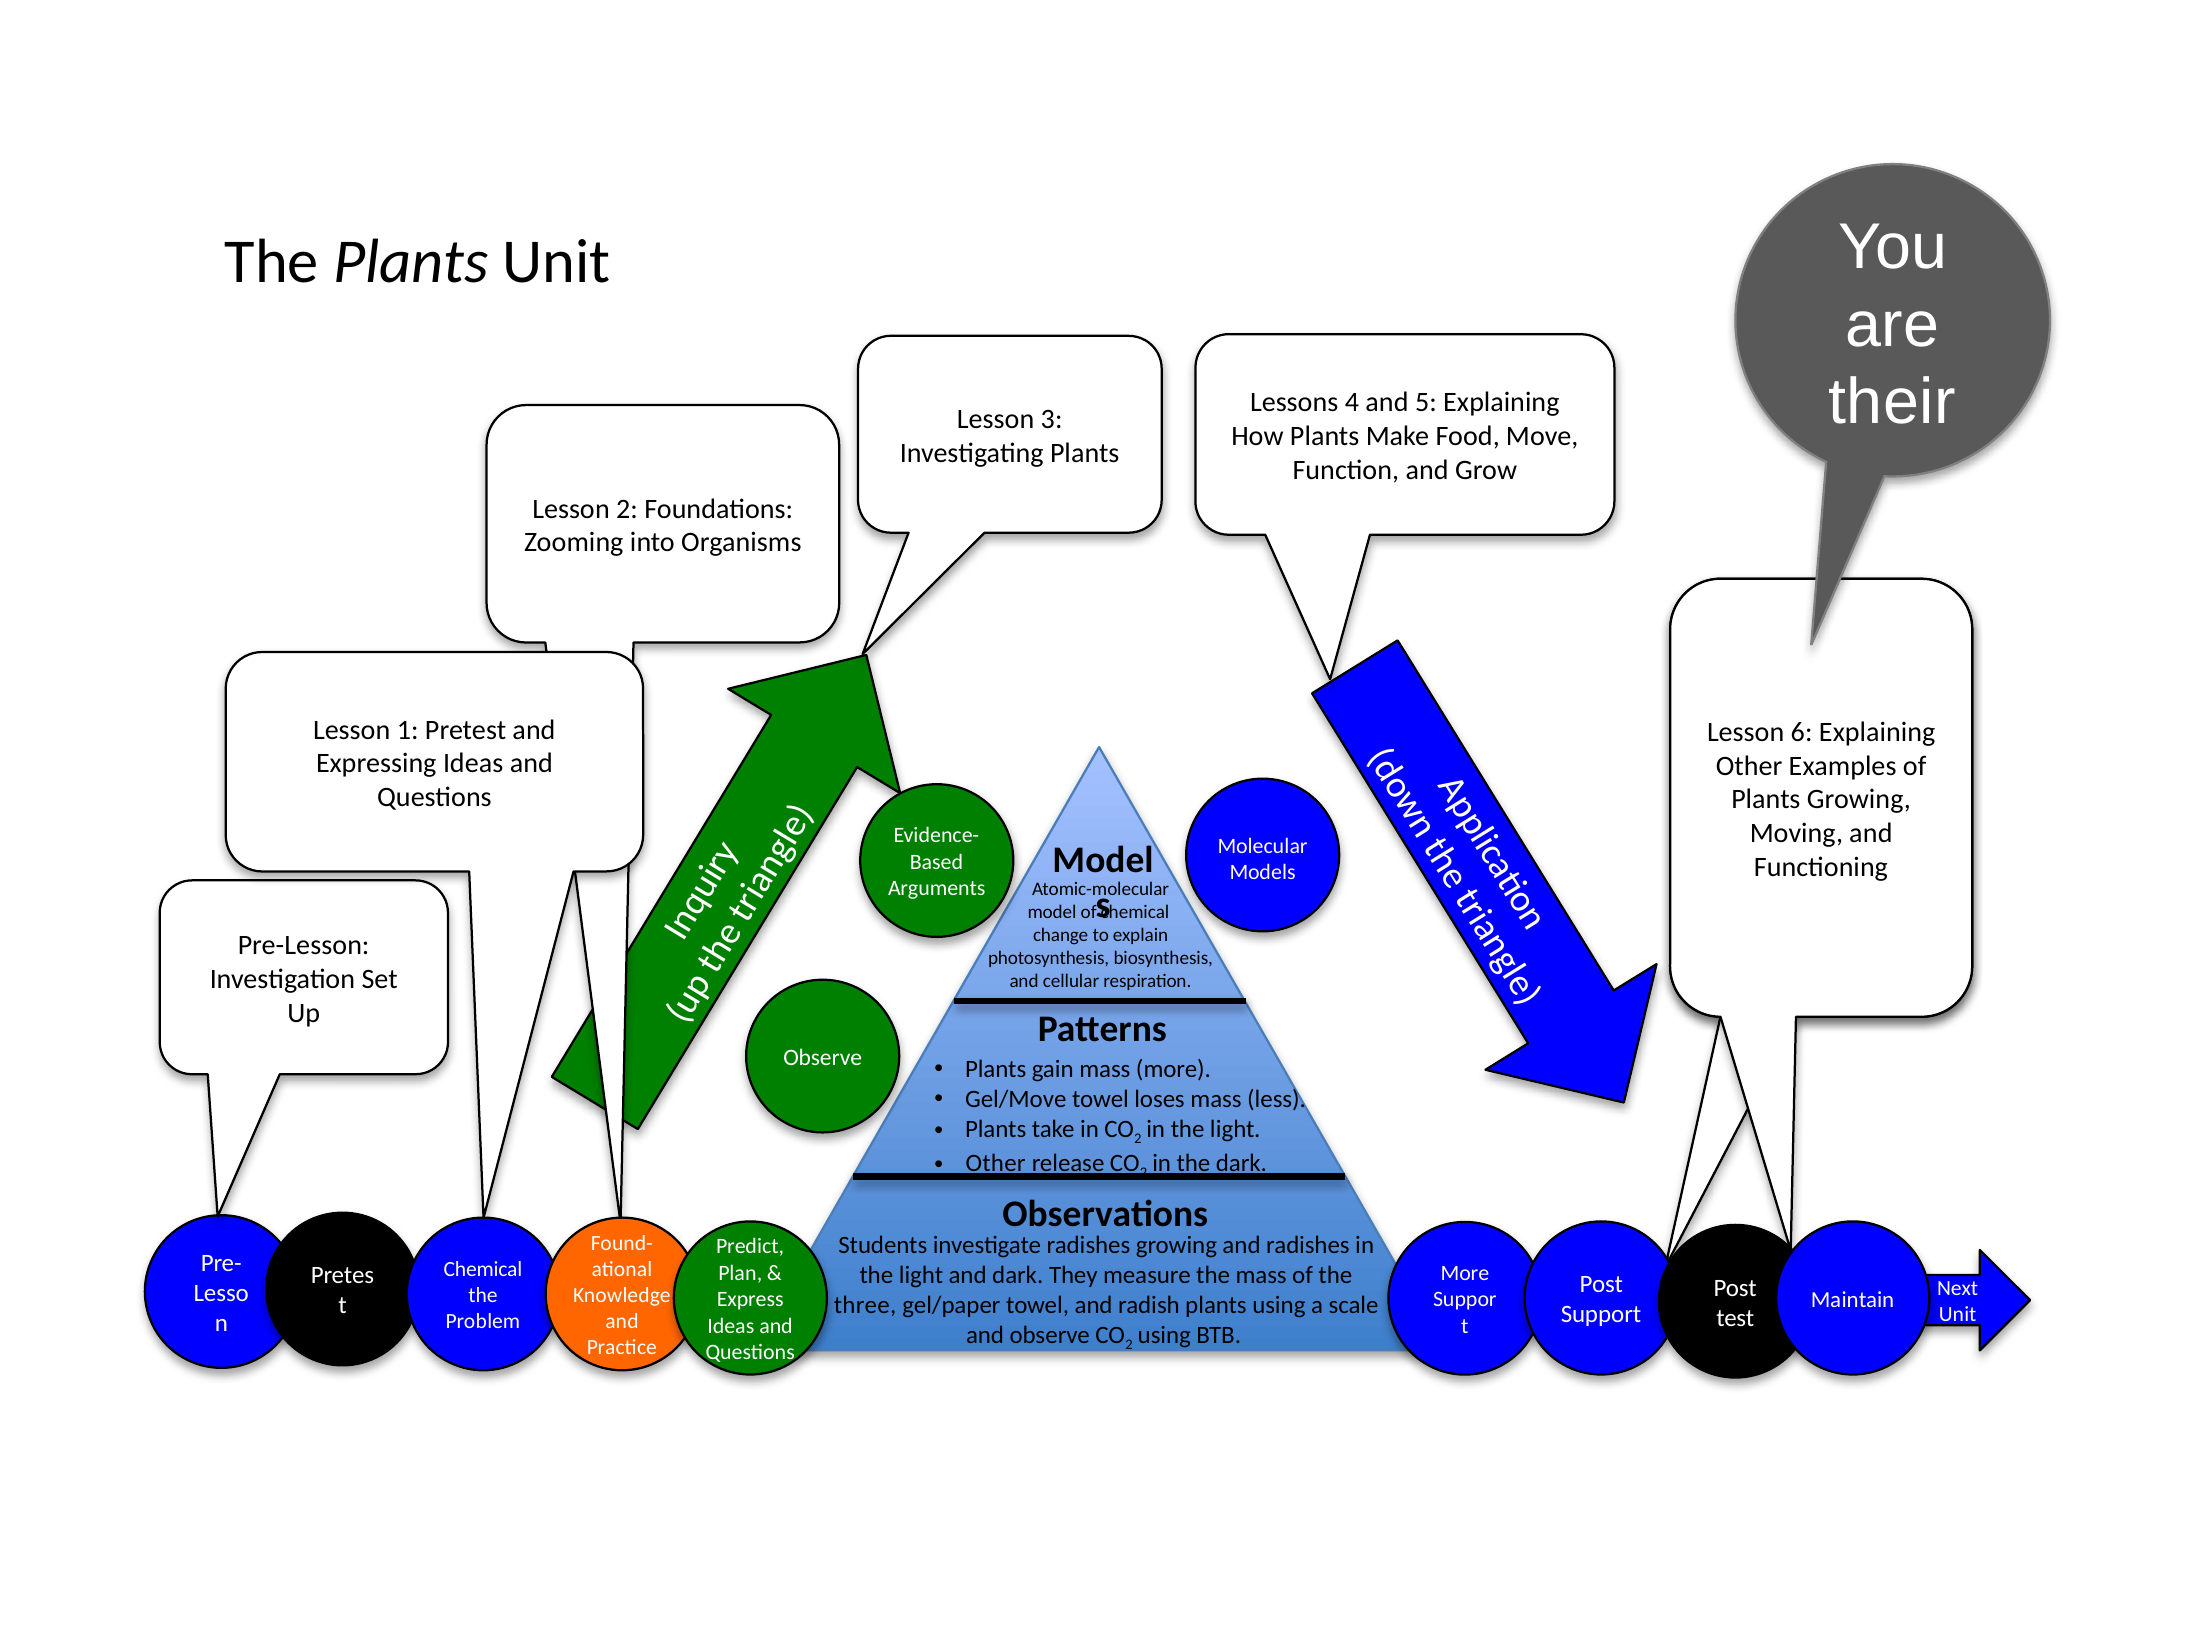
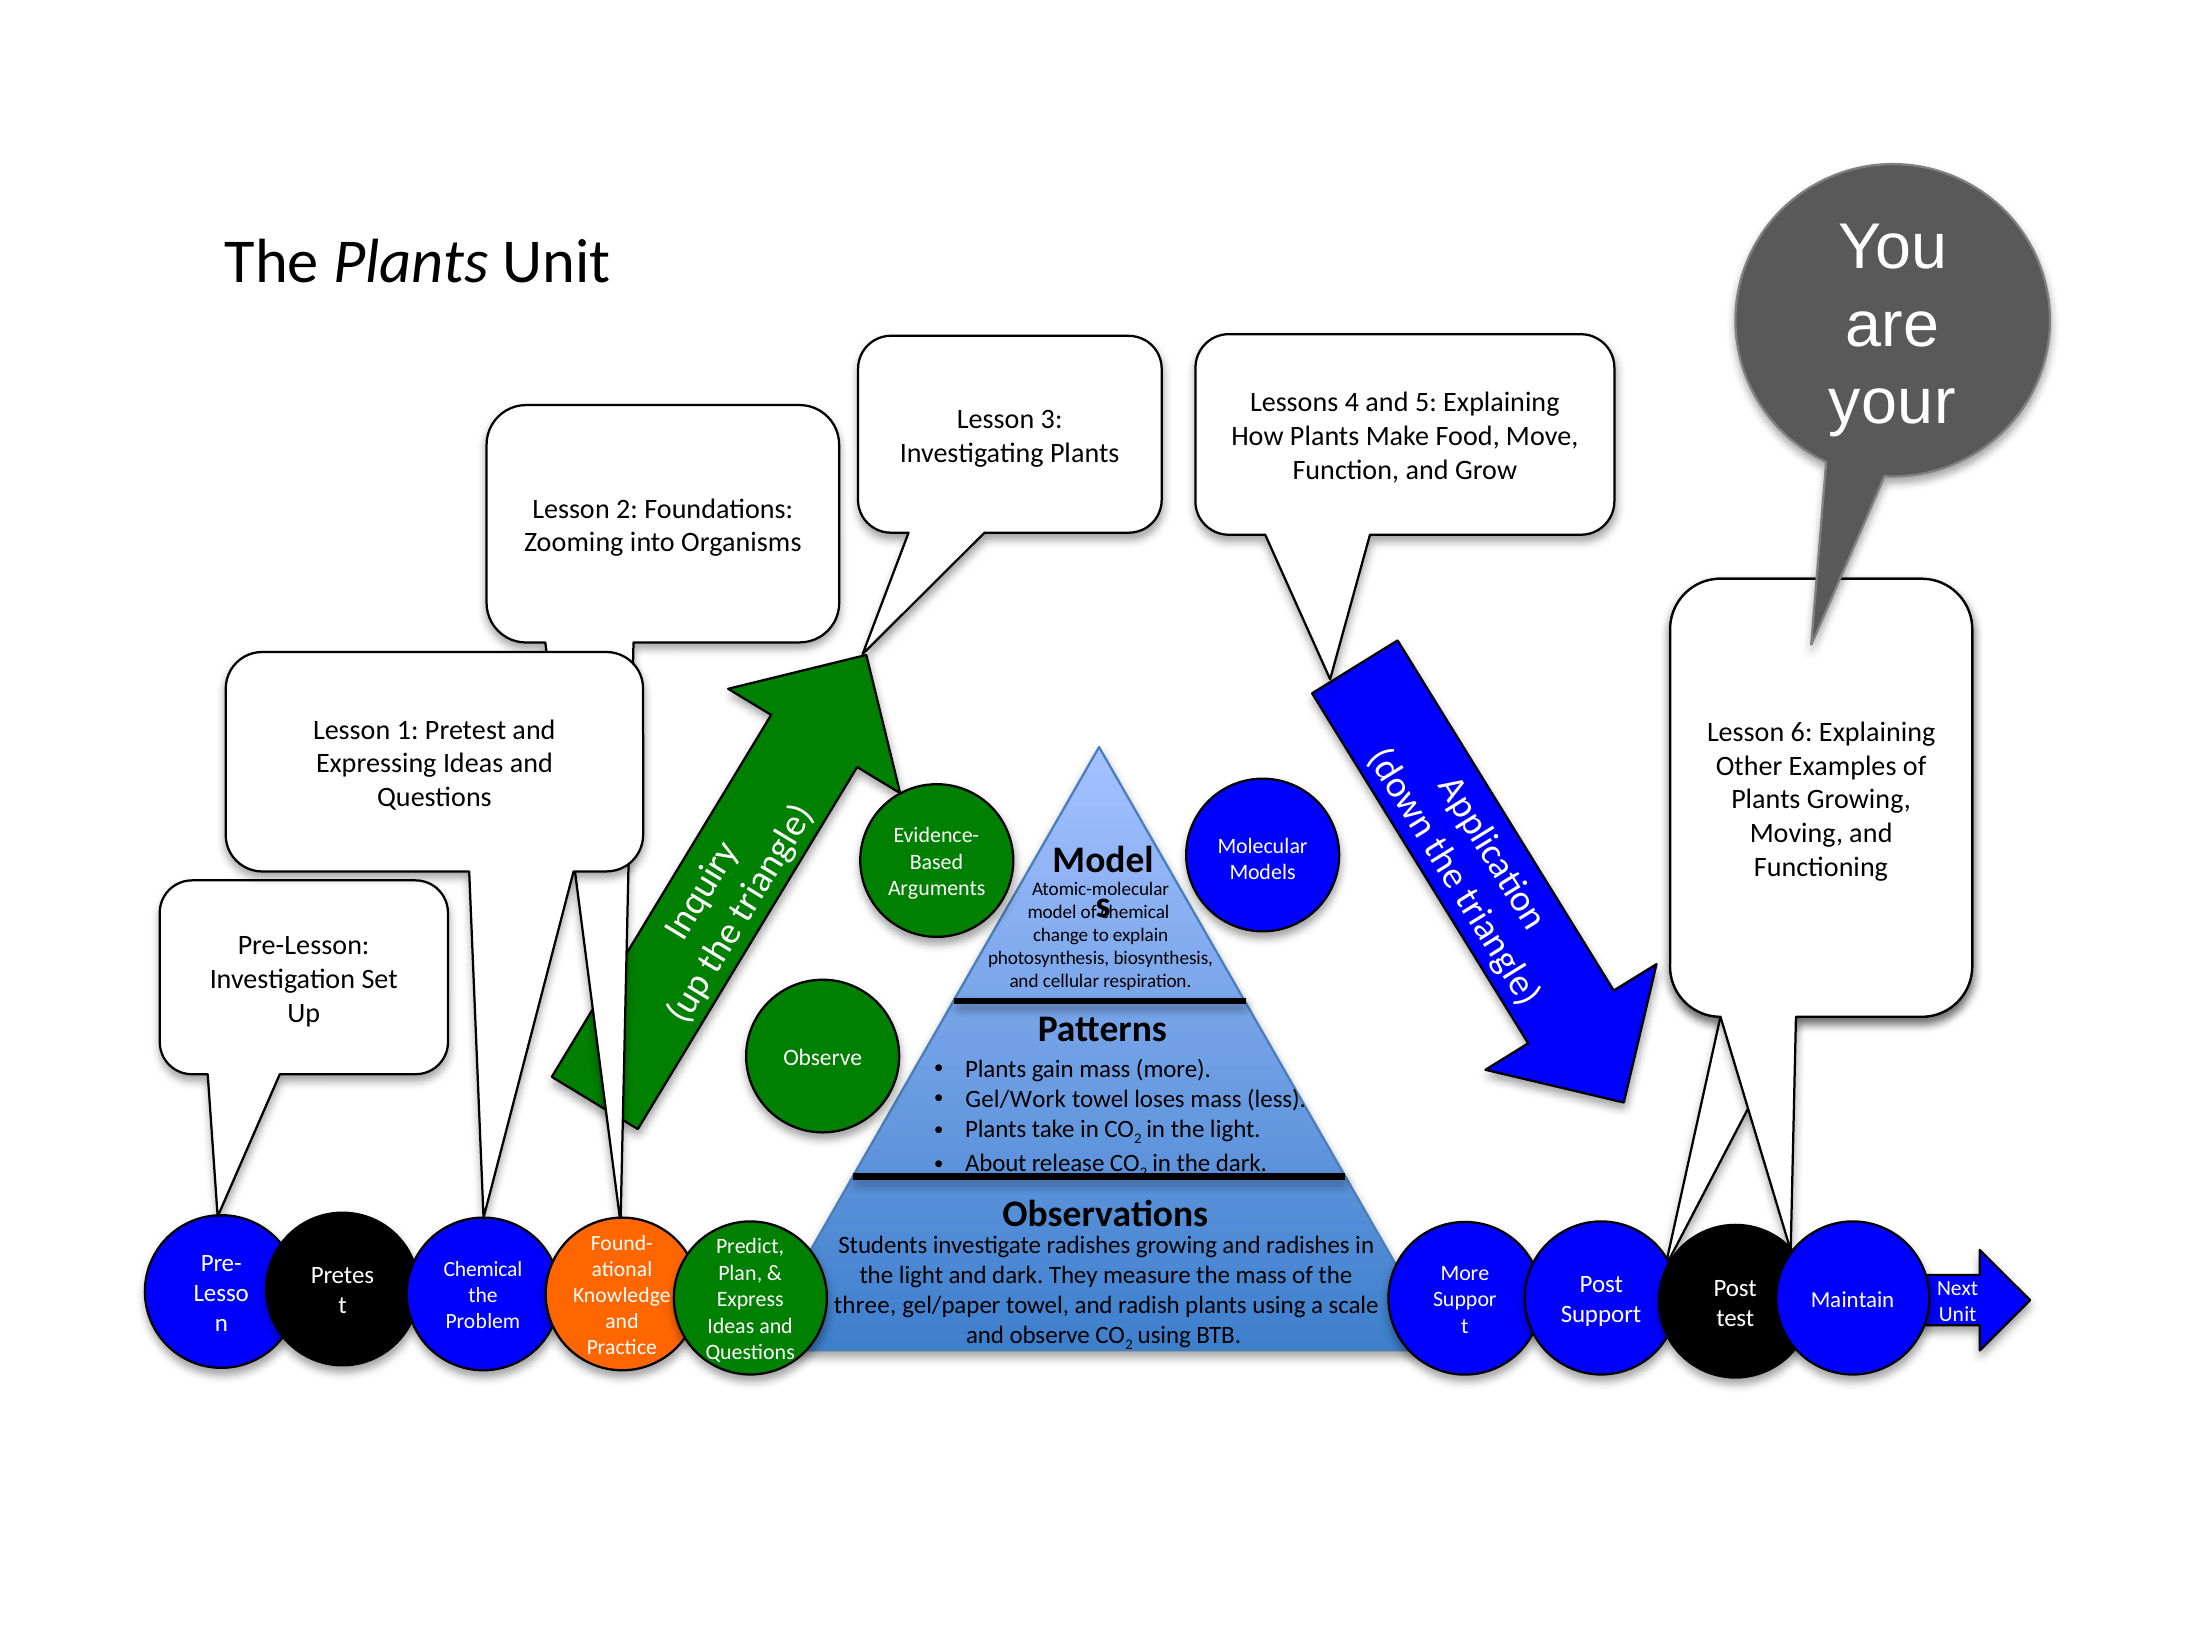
their: their -> your
Gel/Move: Gel/Move -> Gel/Work
Other at (996, 1163): Other -> About
